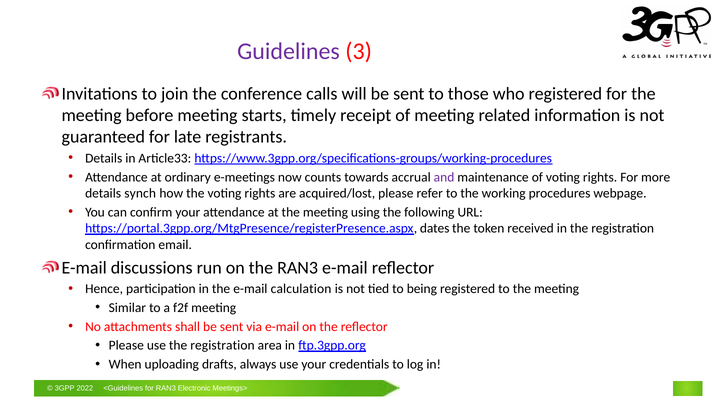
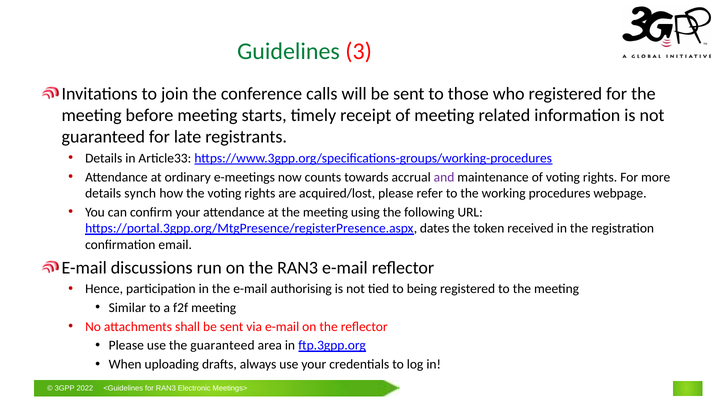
Guidelines colour: purple -> green
calculation: calculation -> authorising
use the registration: registration -> guaranteed
